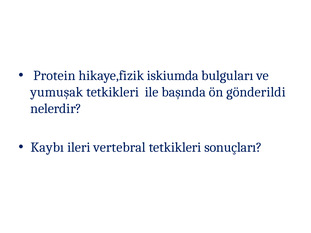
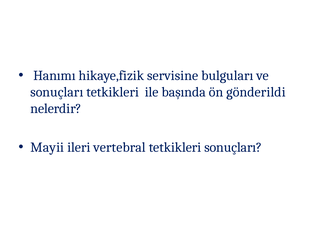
Protein: Protein -> Hanımı
iskiumda: iskiumda -> servisine
yumuşak at (57, 92): yumuşak -> sonuçları
Kaybı: Kaybı -> Mayii
